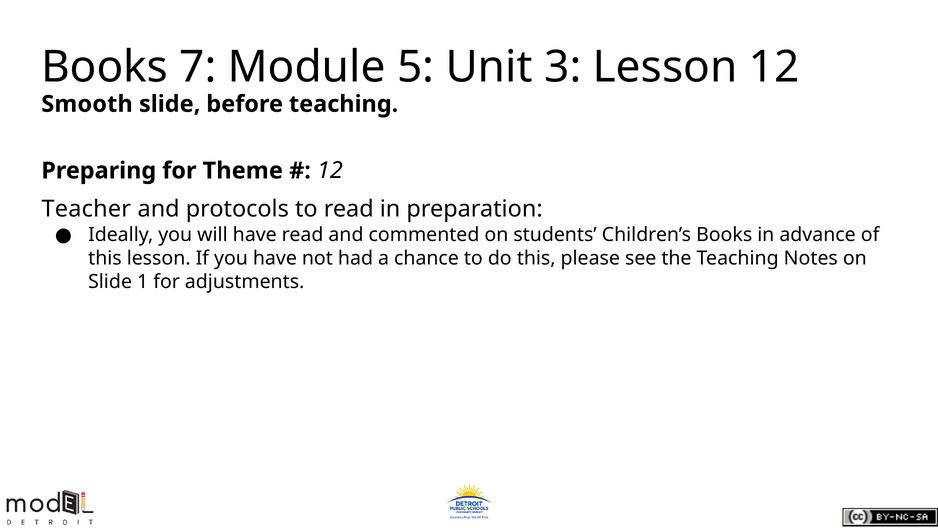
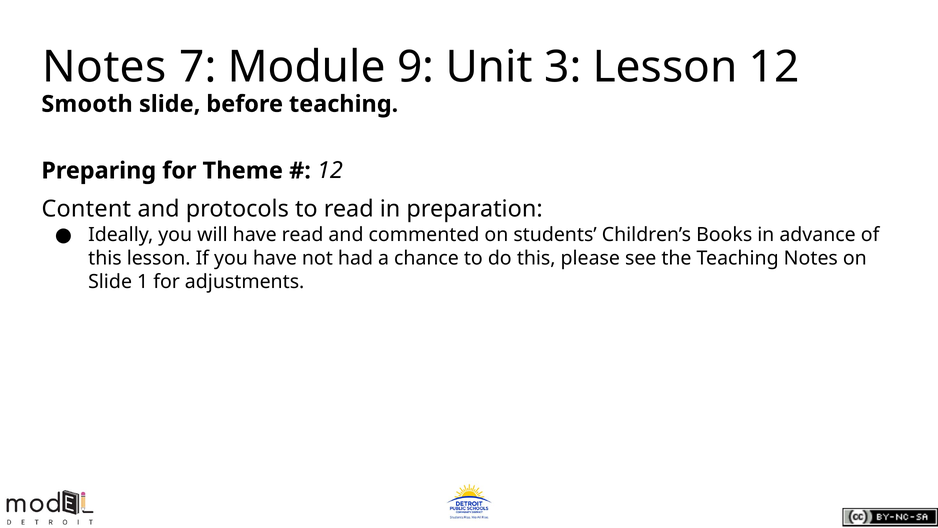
Books at (105, 67): Books -> Notes
5: 5 -> 9
Teacher: Teacher -> Content
